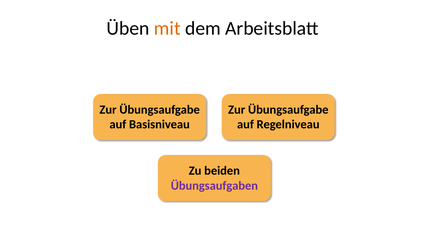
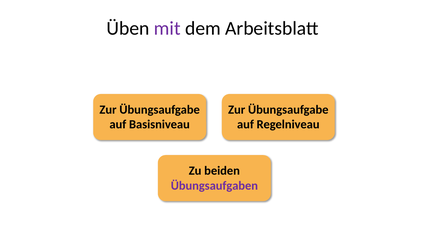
mit colour: orange -> purple
